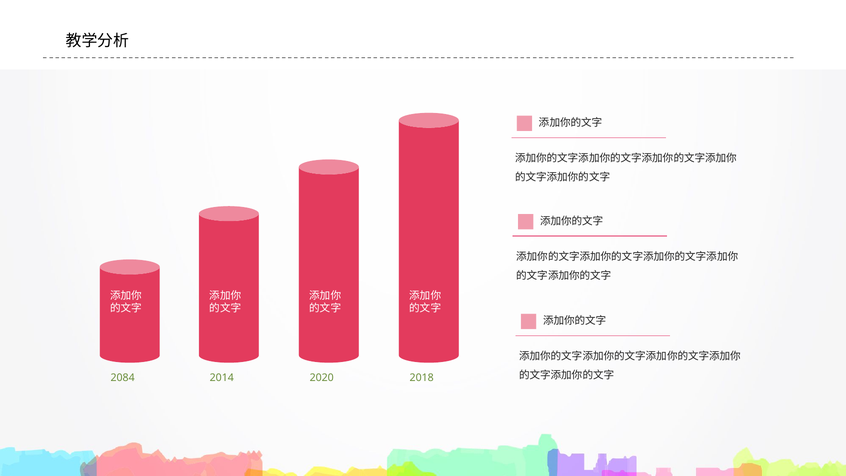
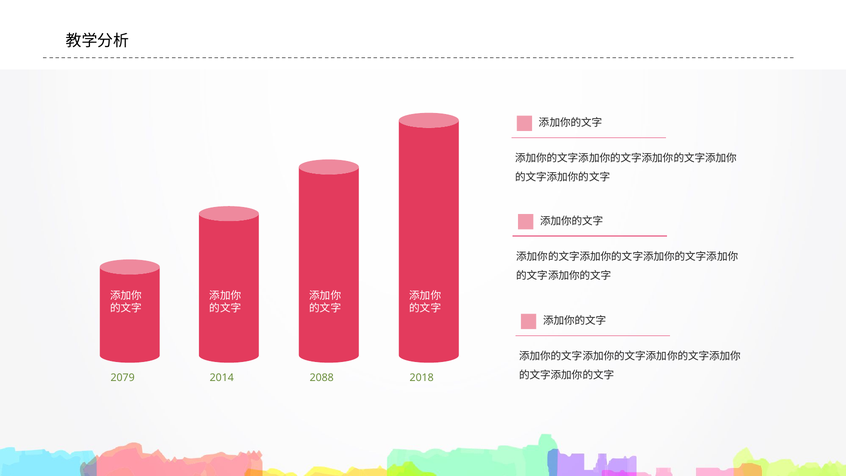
2084: 2084 -> 2079
2020: 2020 -> 2088
